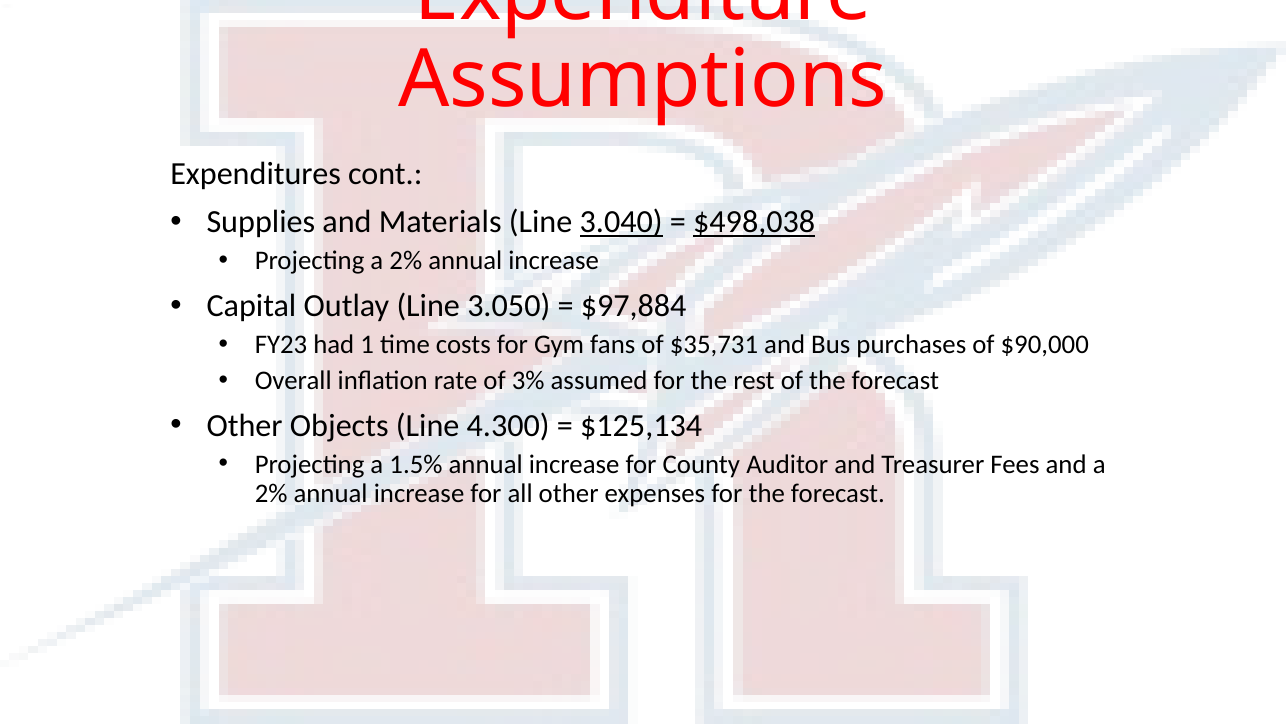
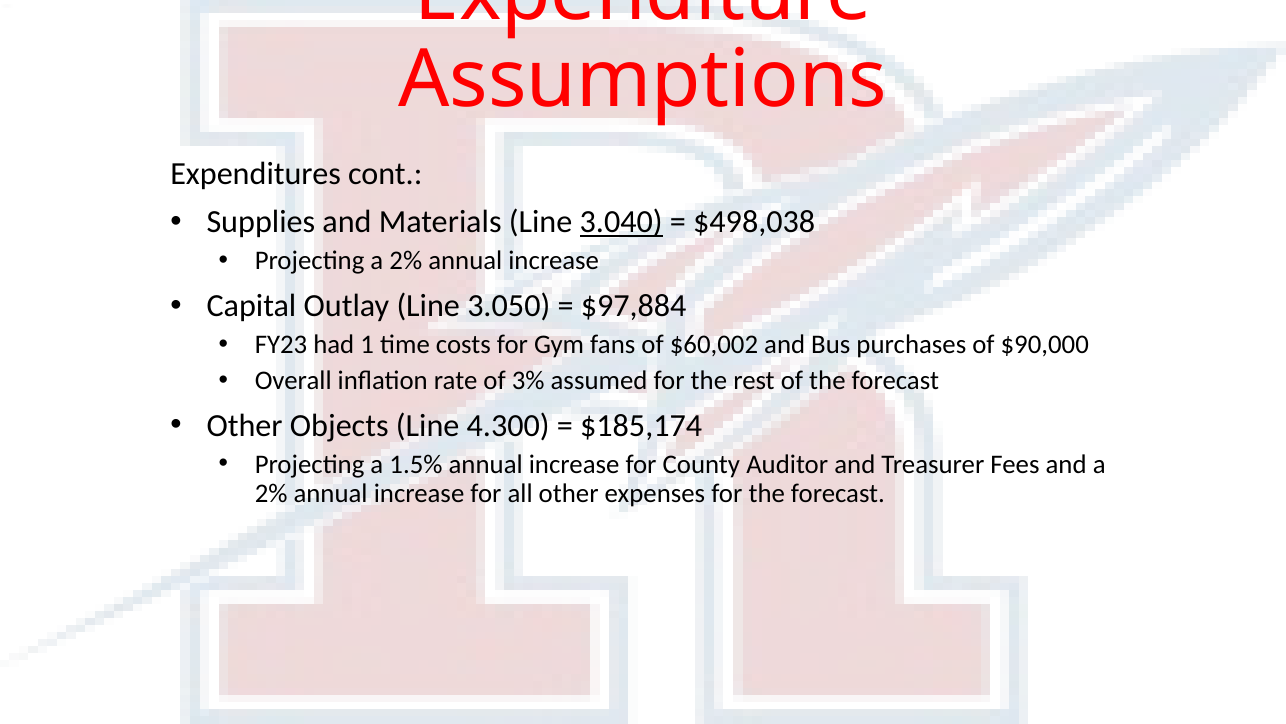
$498,038 underline: present -> none
$35,731: $35,731 -> $60,002
$125,134: $125,134 -> $185,174
